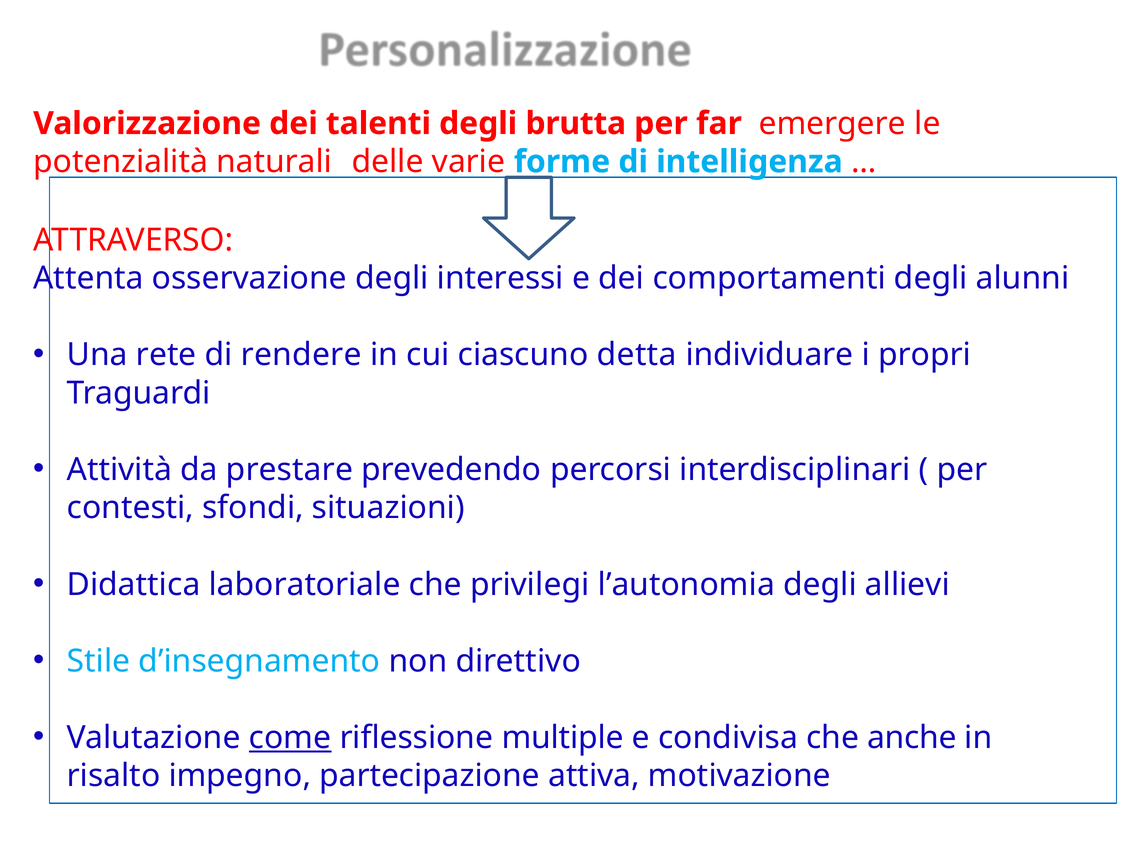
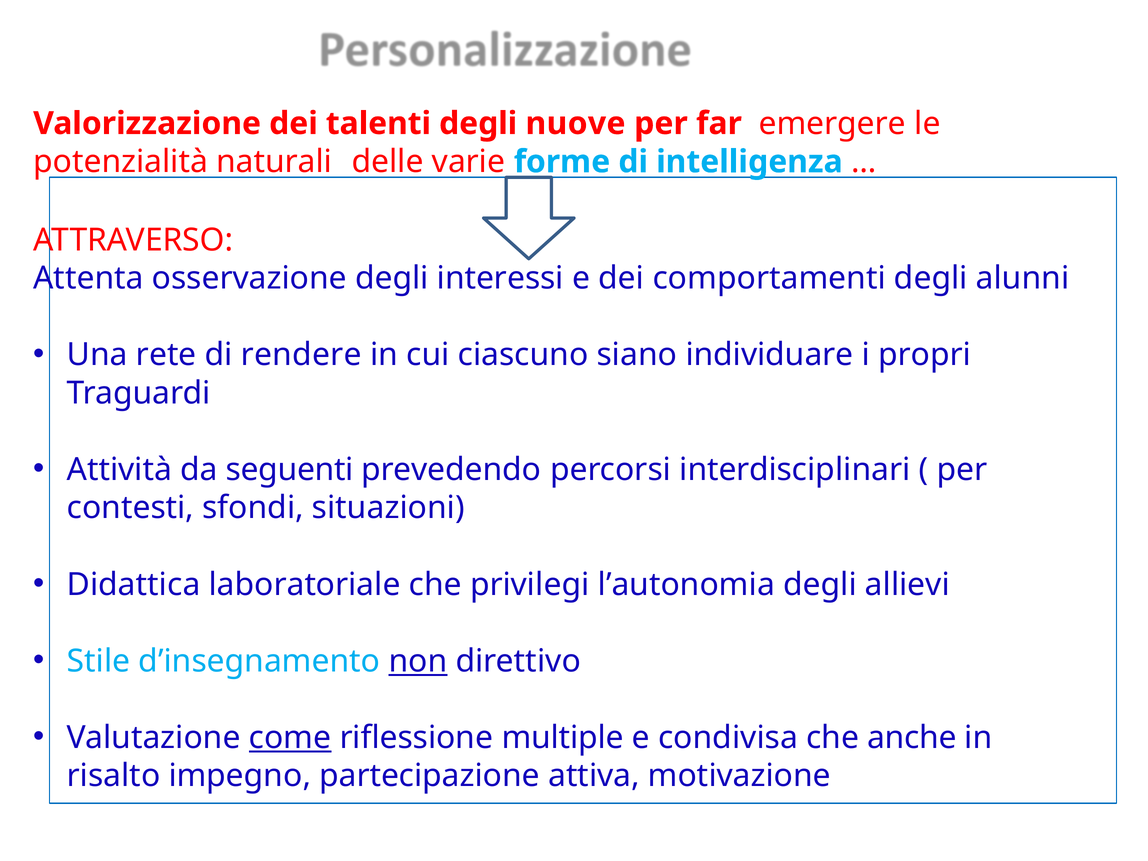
brutta: brutta -> nuove
detta: detta -> siano
prestare: prestare -> seguenti
non underline: none -> present
